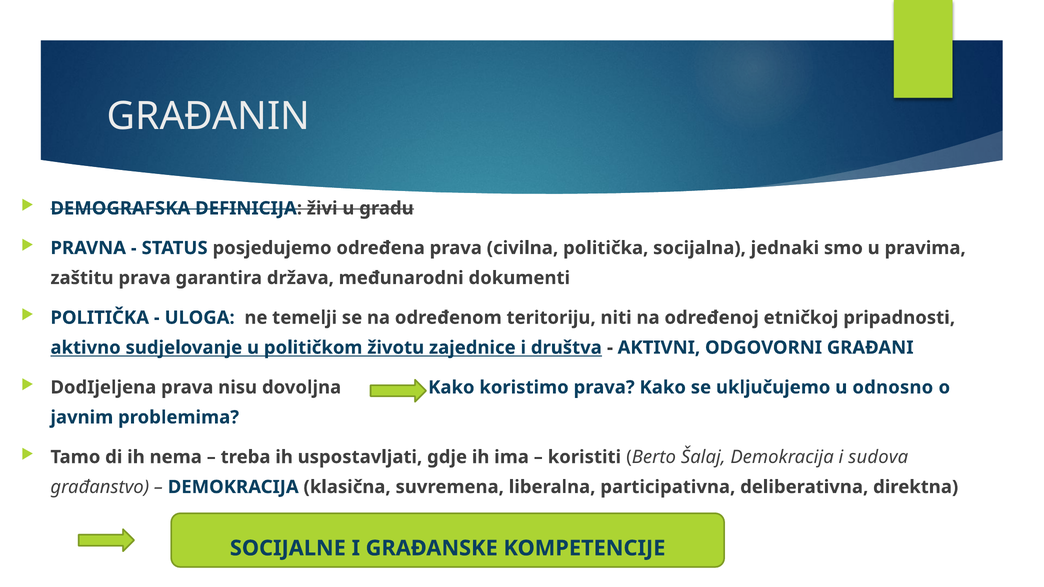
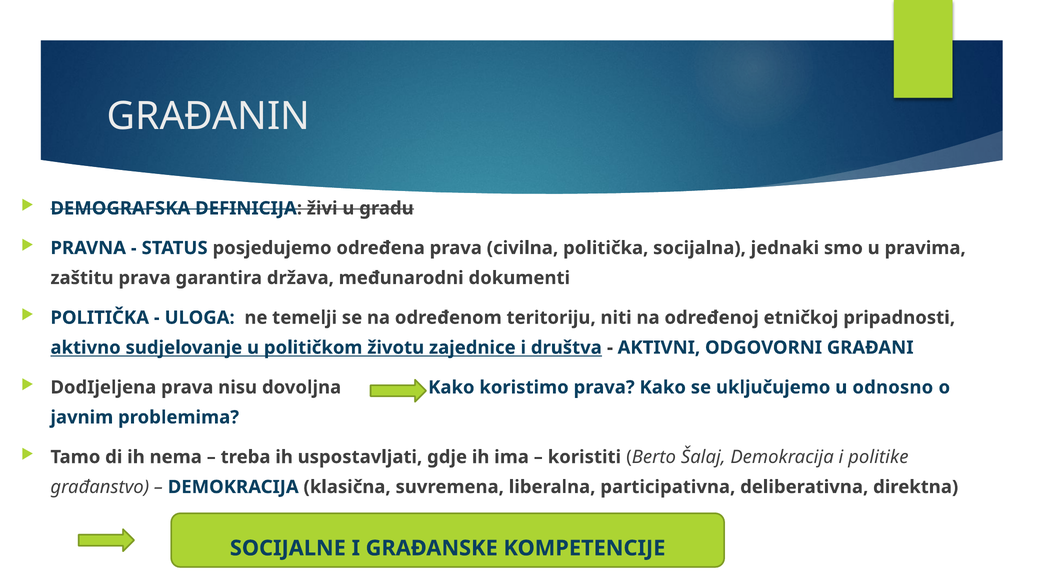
sudova: sudova -> politike
